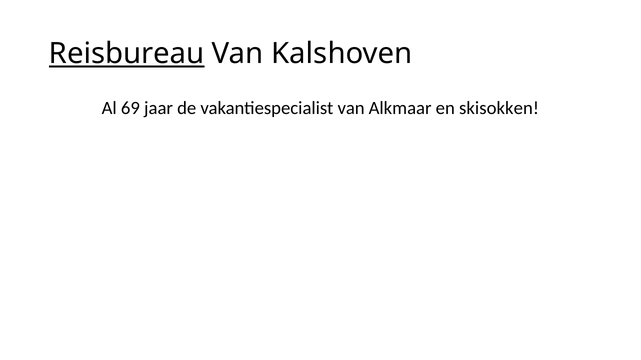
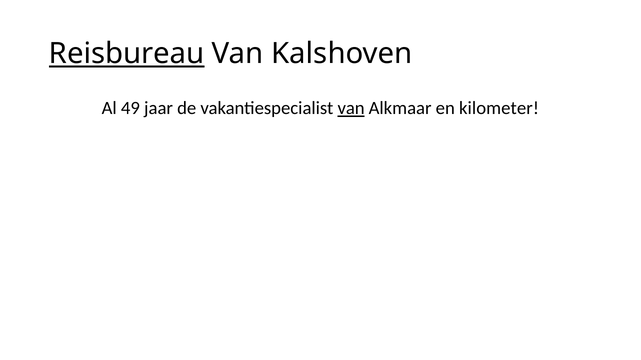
69: 69 -> 49
van at (351, 108) underline: none -> present
skisokken: skisokken -> kilometer
